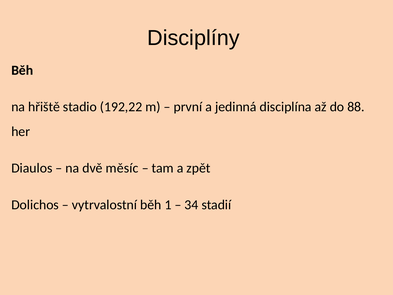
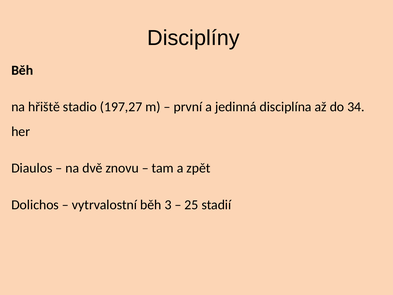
192,22: 192,22 -> 197,27
88: 88 -> 34
měsíc: měsíc -> znovu
1: 1 -> 3
34: 34 -> 25
